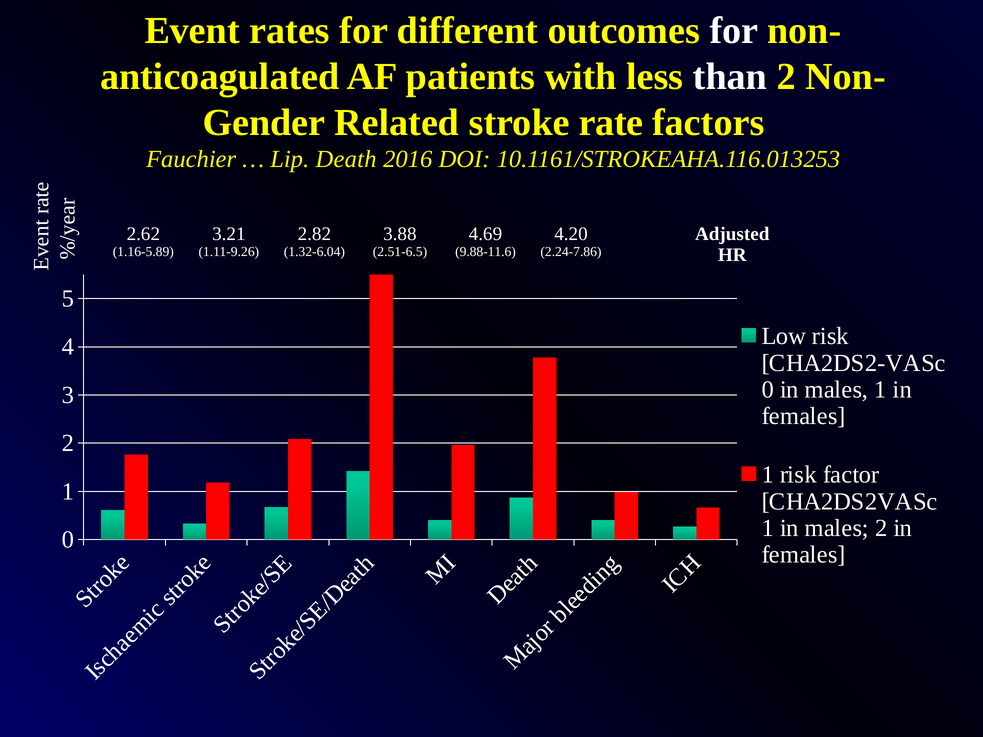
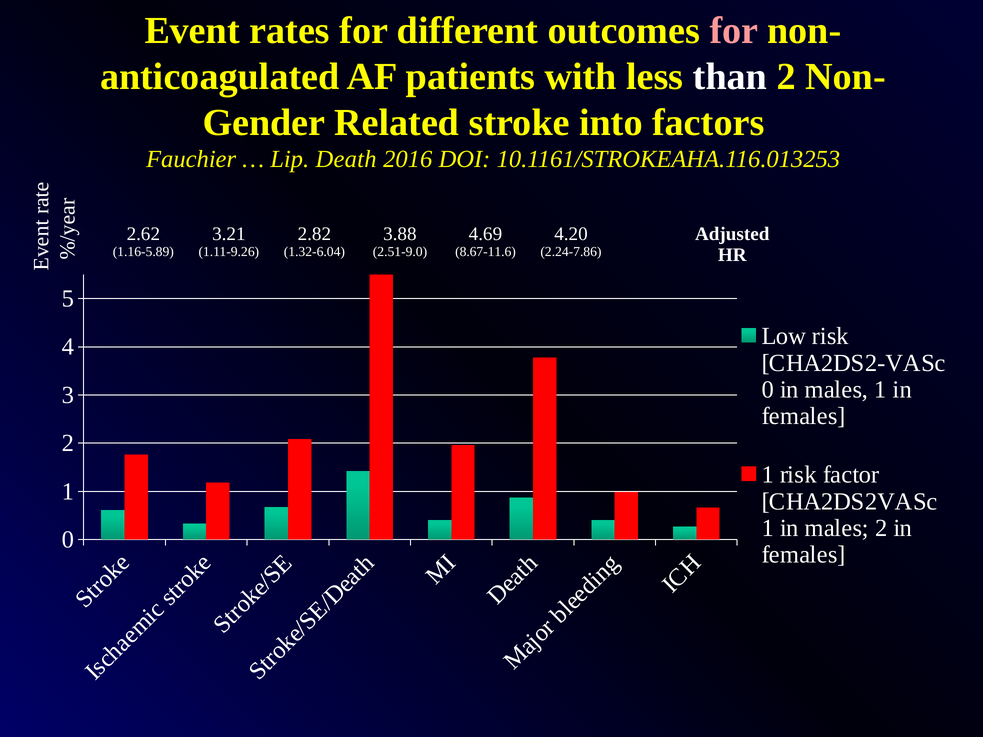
for at (734, 31) colour: white -> pink
rate: rate -> into
2.51-6.5: 2.51-6.5 -> 2.51-9.0
9.88-11.6: 9.88-11.6 -> 8.67-11.6
